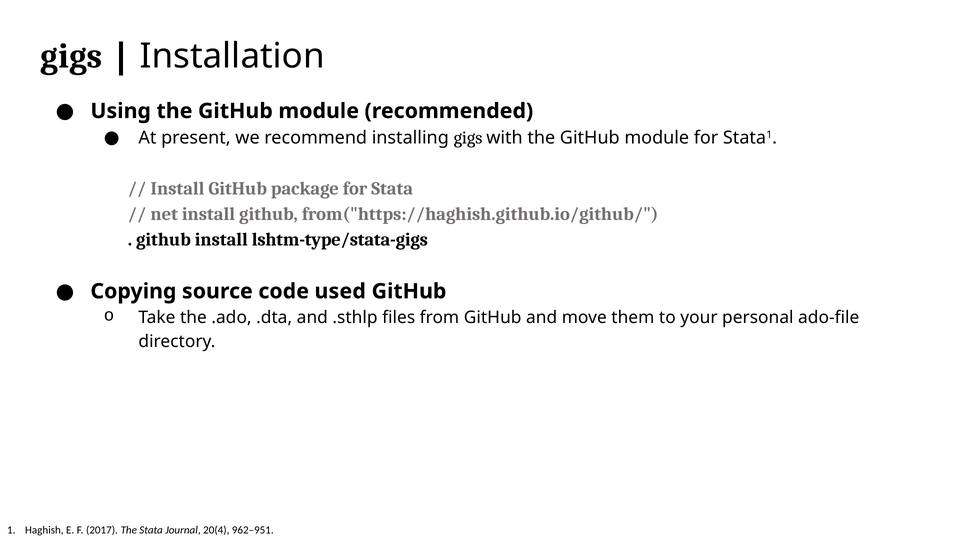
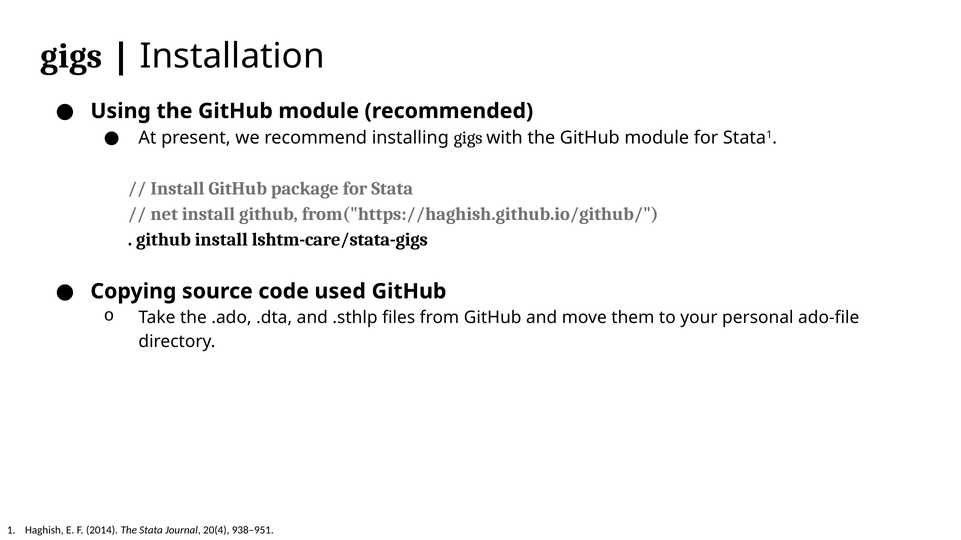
lshtm-type/stata-gigs: lshtm-type/stata-gigs -> lshtm-care/stata-gigs
2017: 2017 -> 2014
962–951: 962–951 -> 938–951
